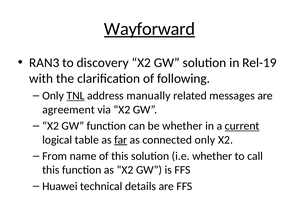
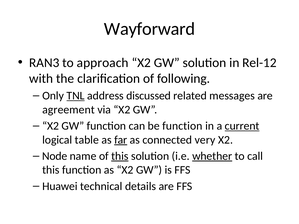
Wayforward underline: present -> none
discovery: discovery -> approach
Rel-19: Rel-19 -> Rel-12
manually: manually -> discussed
be whether: whether -> function
connected only: only -> very
From: From -> Node
this at (120, 156) underline: none -> present
whether at (212, 156) underline: none -> present
